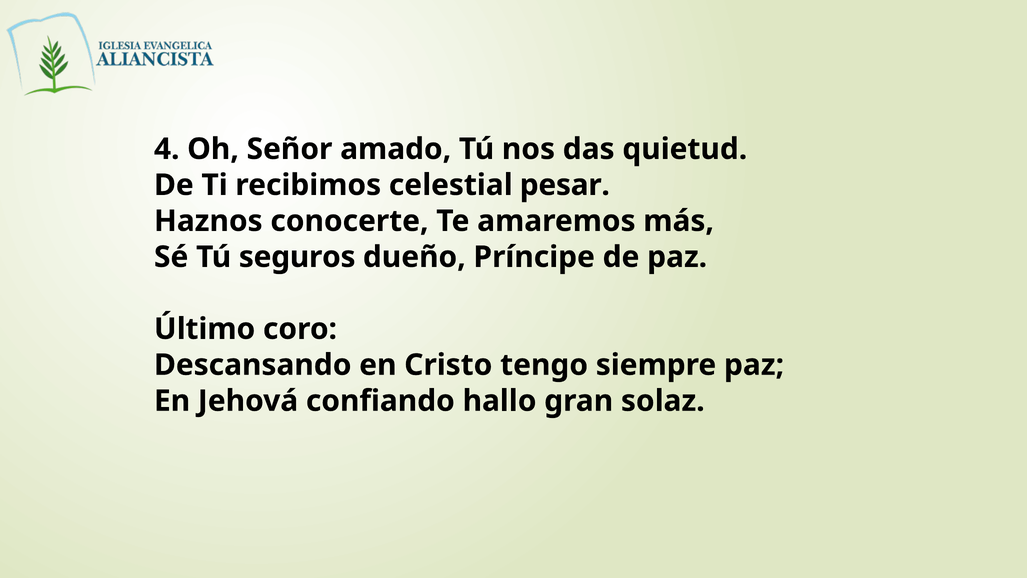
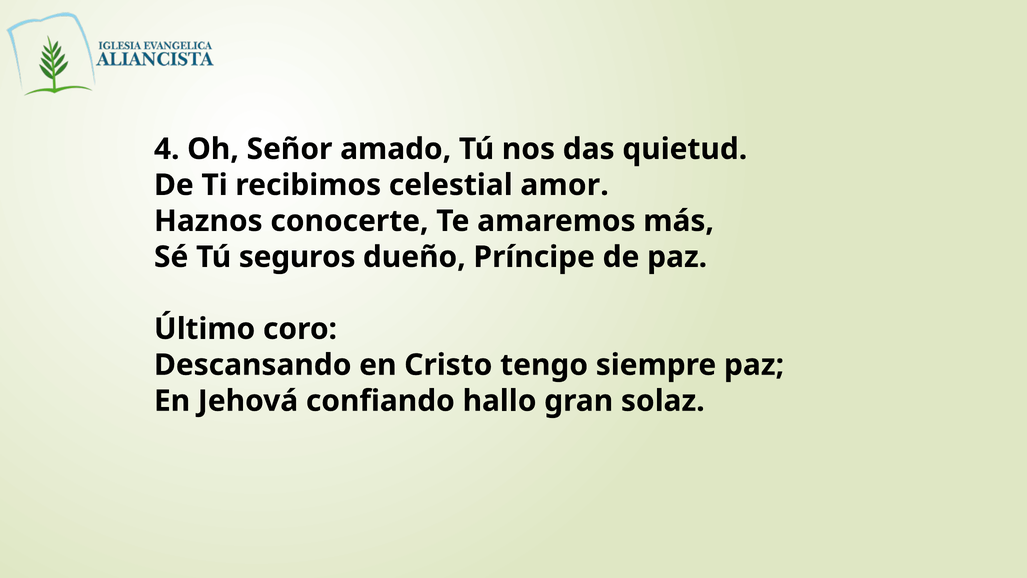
pesar: pesar -> amor
